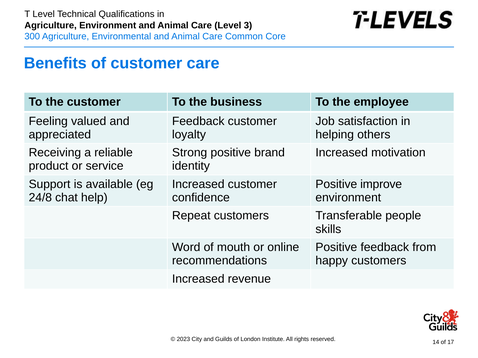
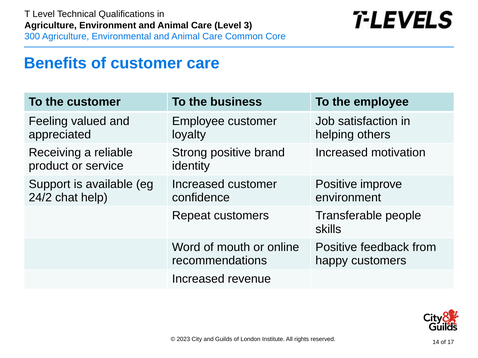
Feedback at (198, 121): Feedback -> Employee
24/8: 24/8 -> 24/2
